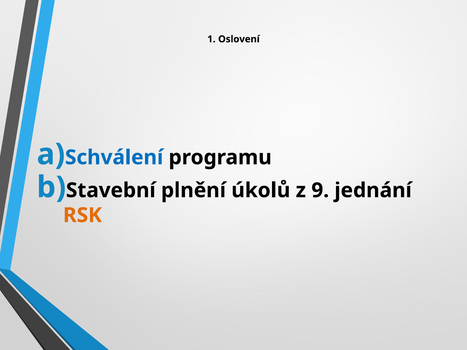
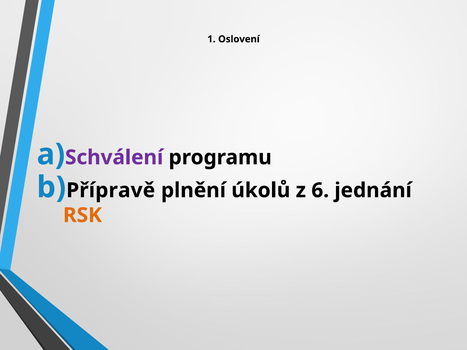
Schválení colour: blue -> purple
Stavební: Stavební -> Přípravě
9: 9 -> 6
